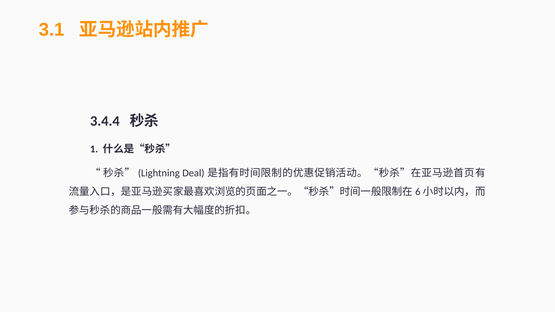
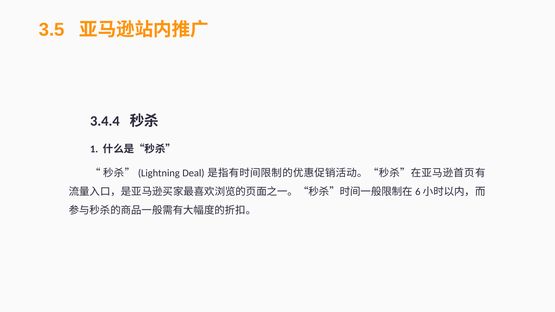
3.1: 3.1 -> 3.5
